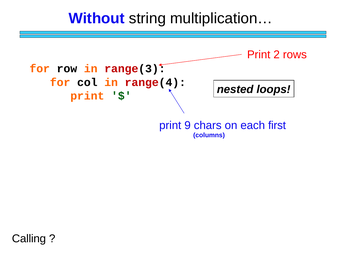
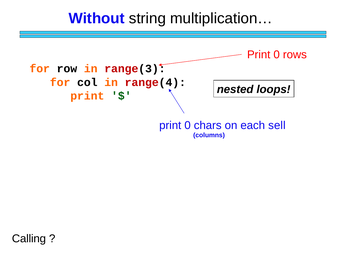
2 at (277, 55): 2 -> 0
9 at (188, 125): 9 -> 0
first: first -> sell
